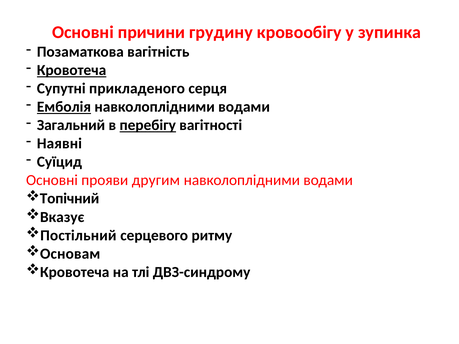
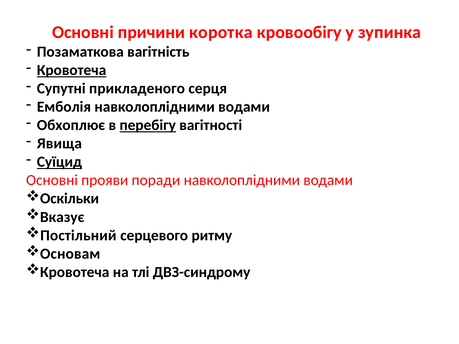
грудину: грудину -> коротка
Емболія underline: present -> none
Загальний: Загальний -> Обхоплює
Наявні: Наявні -> Явища
Суїцид underline: none -> present
другим: другим -> поради
Топічний: Топічний -> Оскільки
